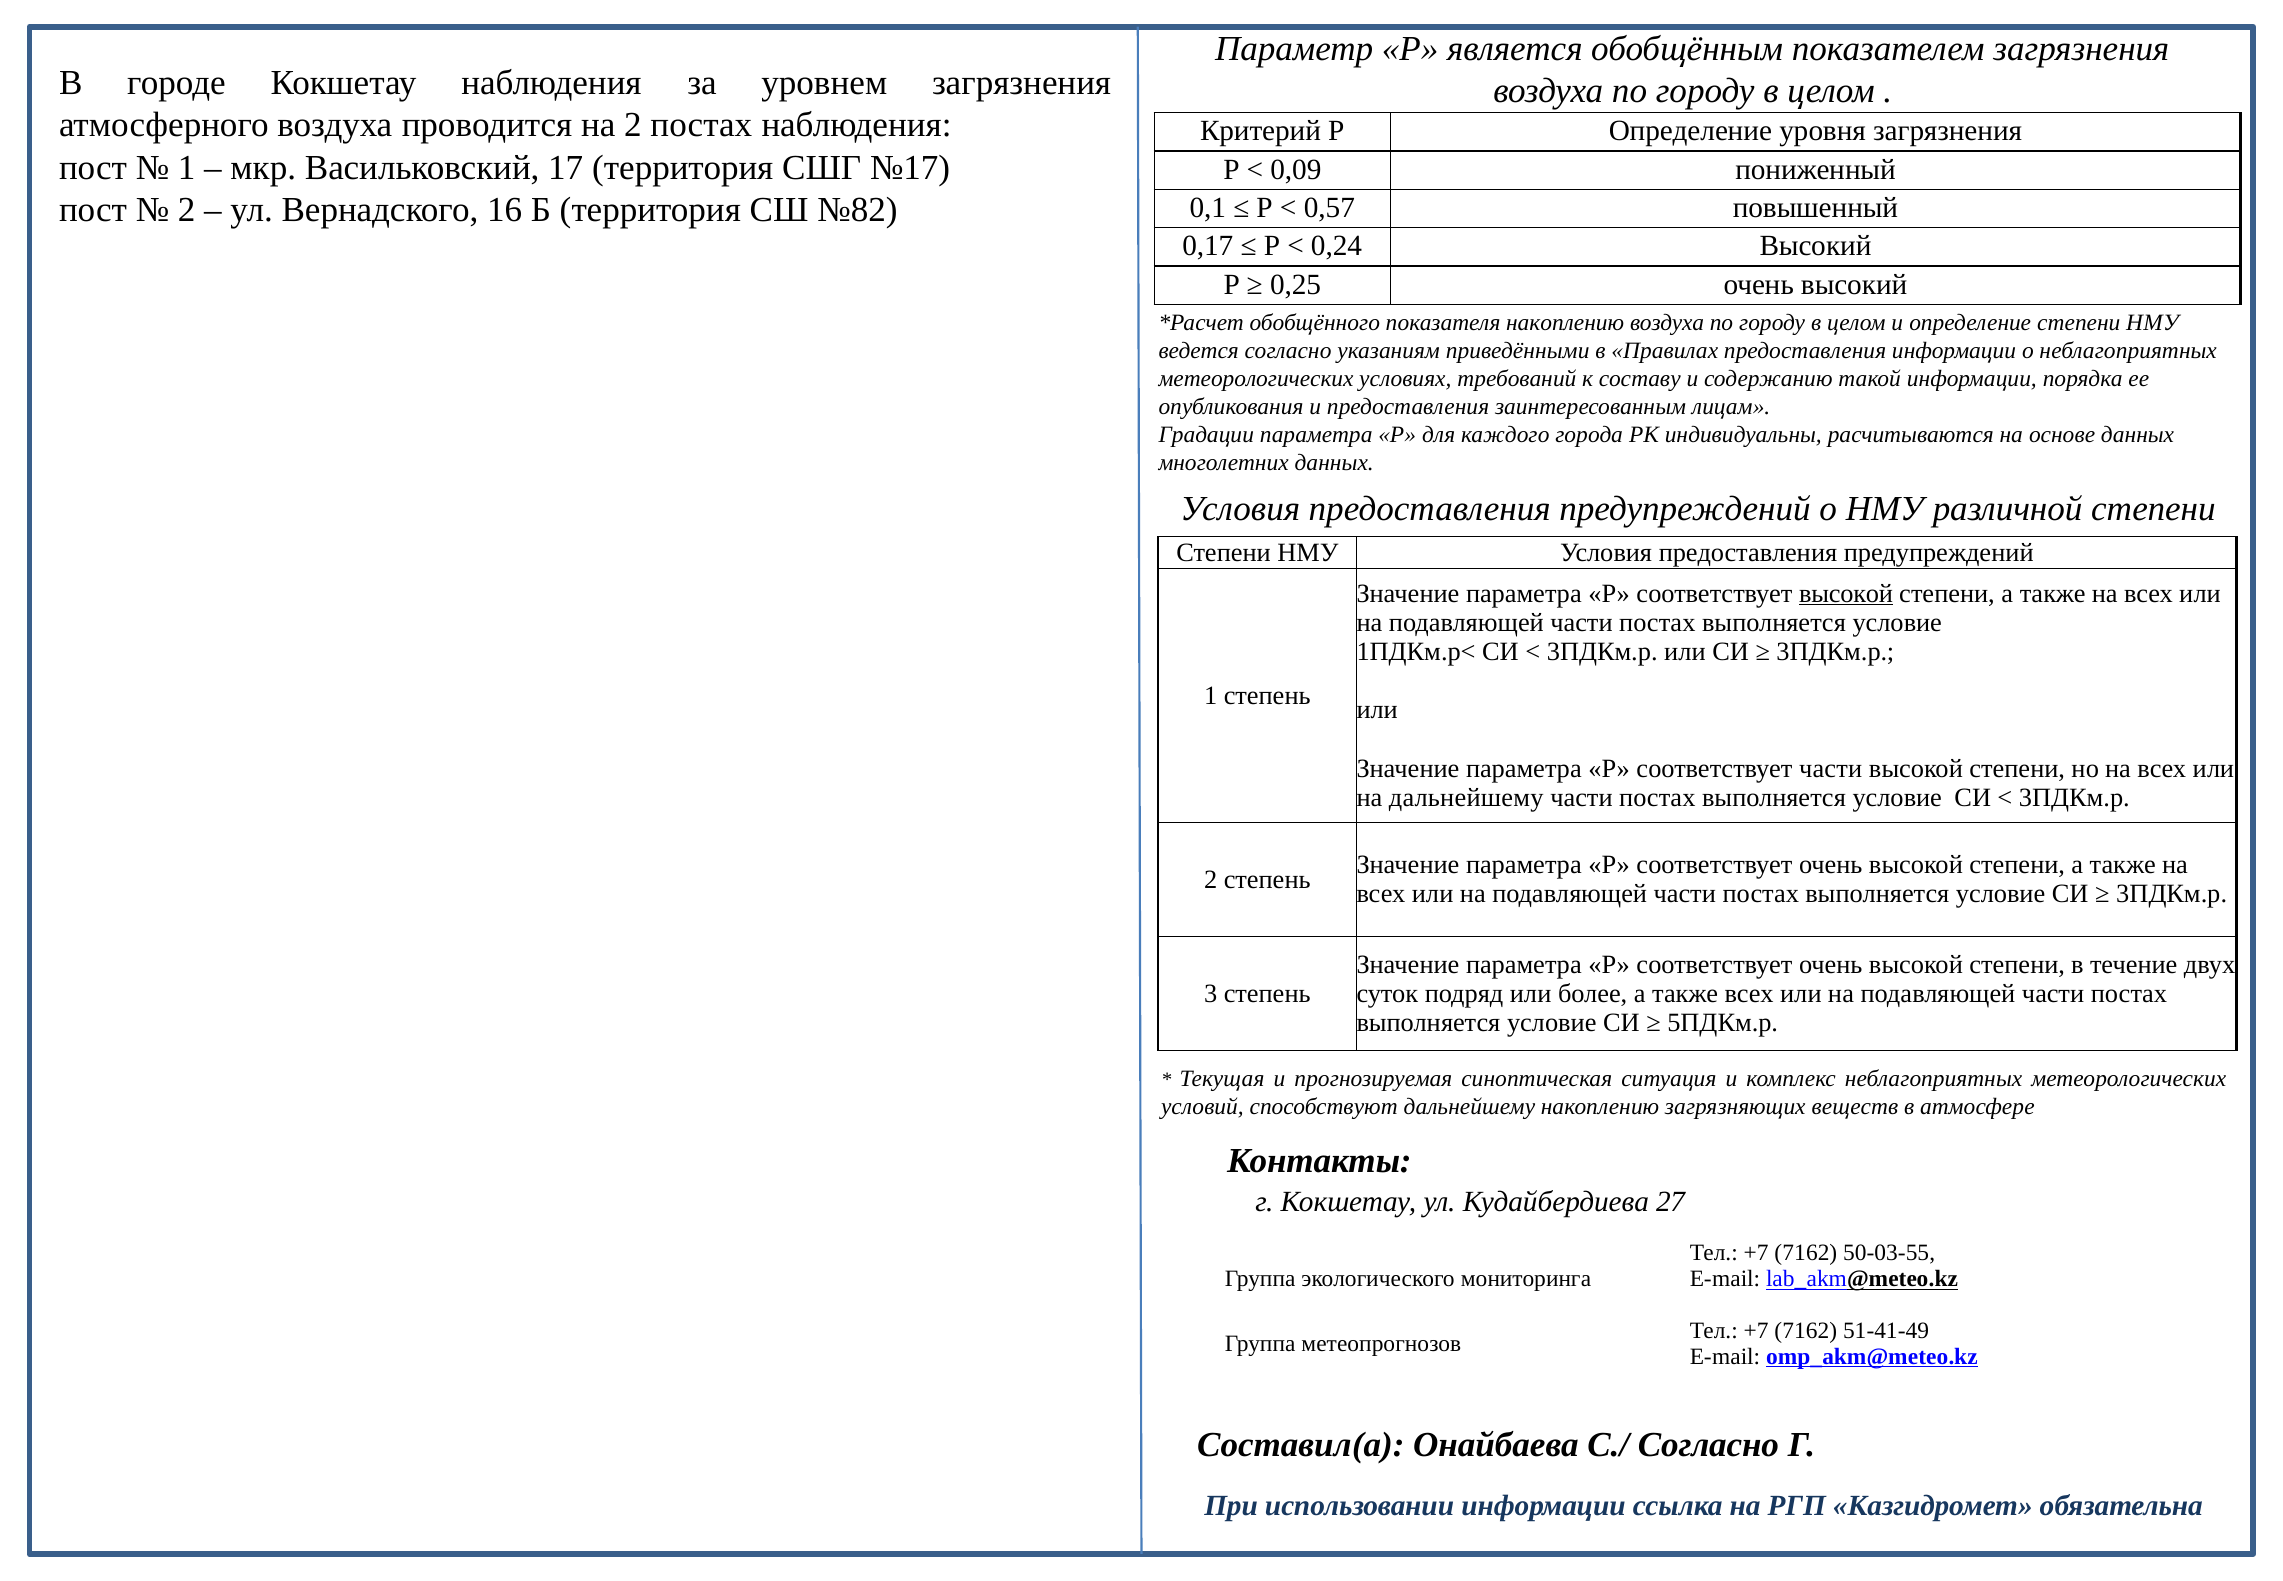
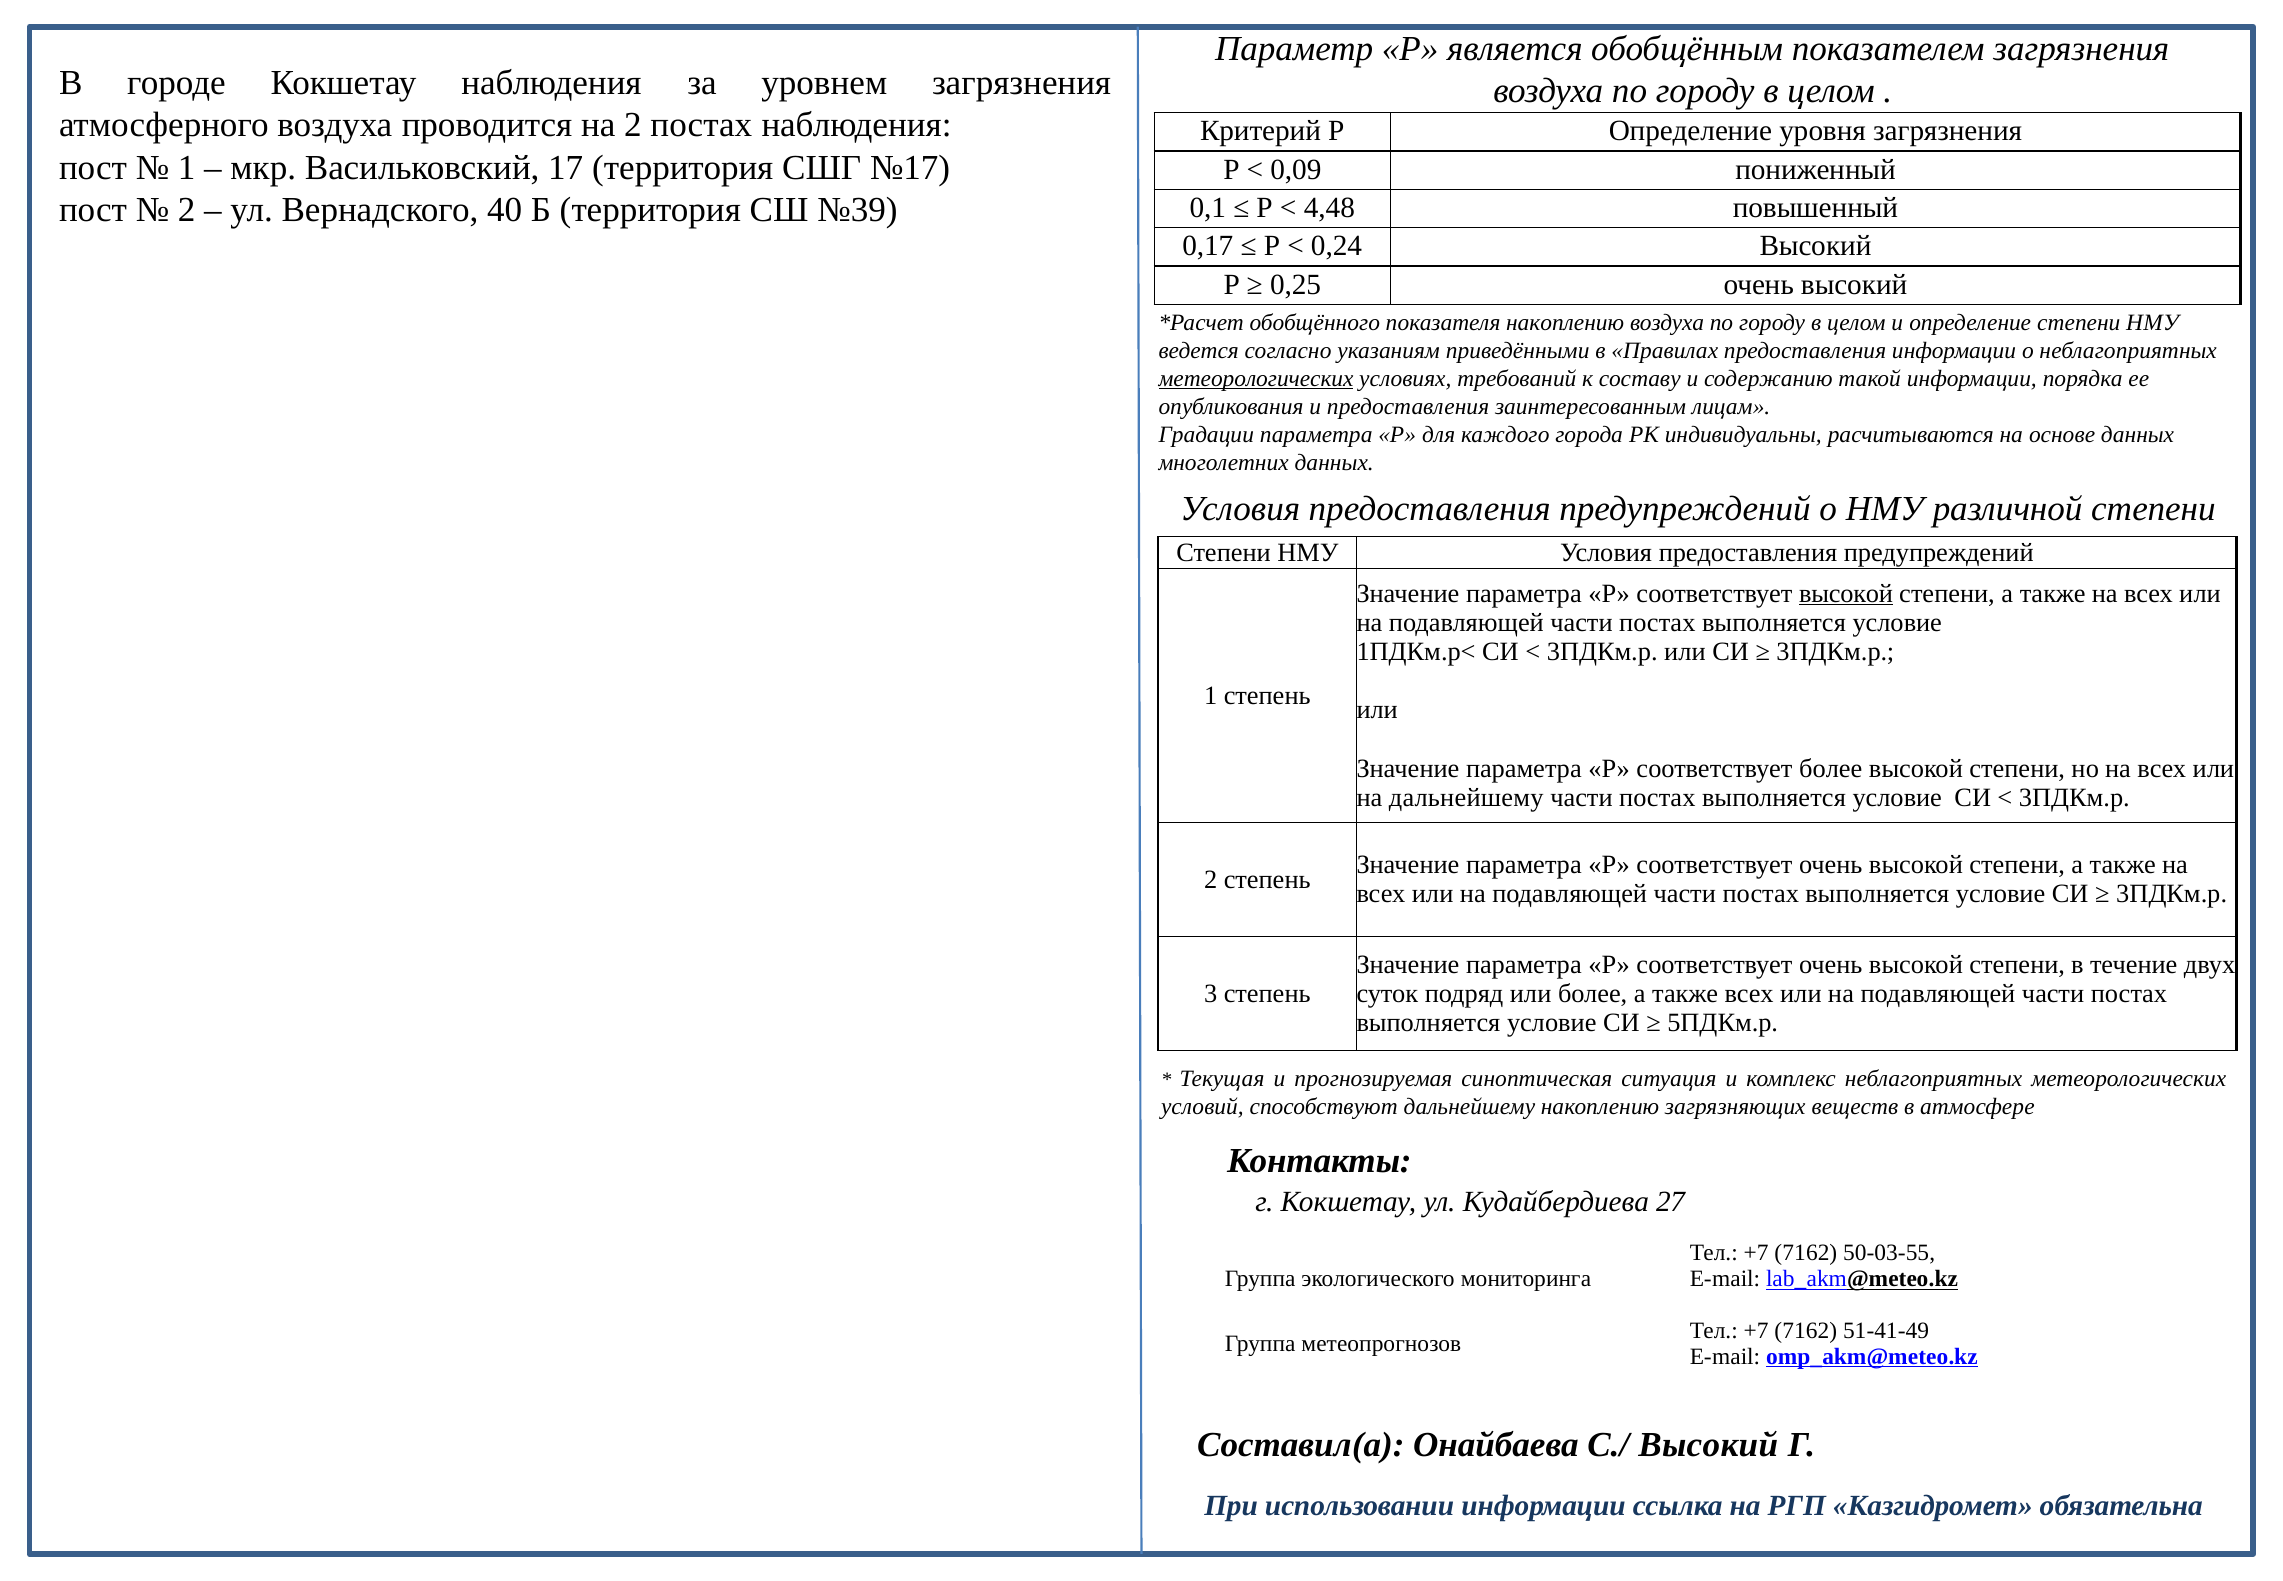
16: 16 -> 40
№82: №82 -> №39
0,57: 0,57 -> 4,48
метеорологических at (1256, 379) underline: none -> present
соответствует части: части -> более
С./ Согласно: Согласно -> Высокий
